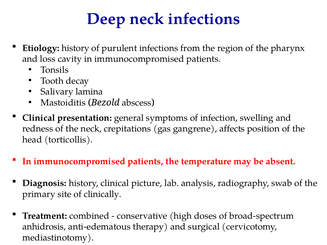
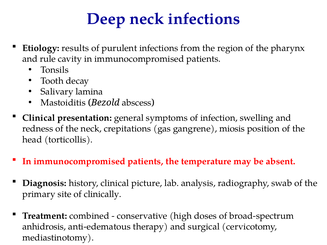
Etiology history: history -> results
loss: loss -> rule
affects: affects -> miosis
